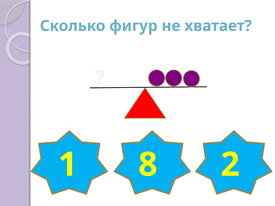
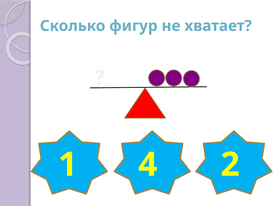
8: 8 -> 4
